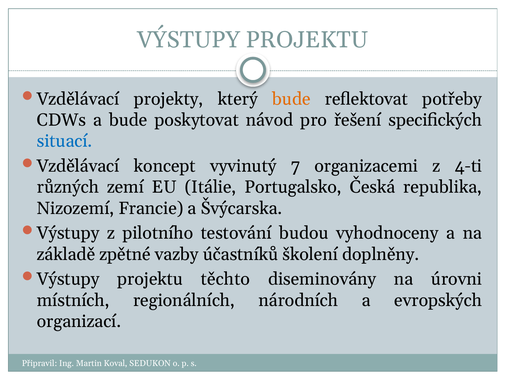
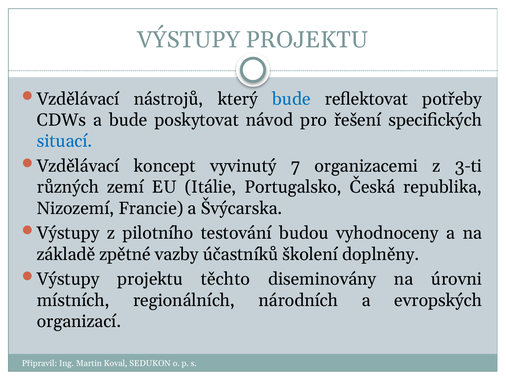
projekty: projekty -> nástrojů
bude at (291, 99) colour: orange -> blue
4-ti: 4-ti -> 3-ti
